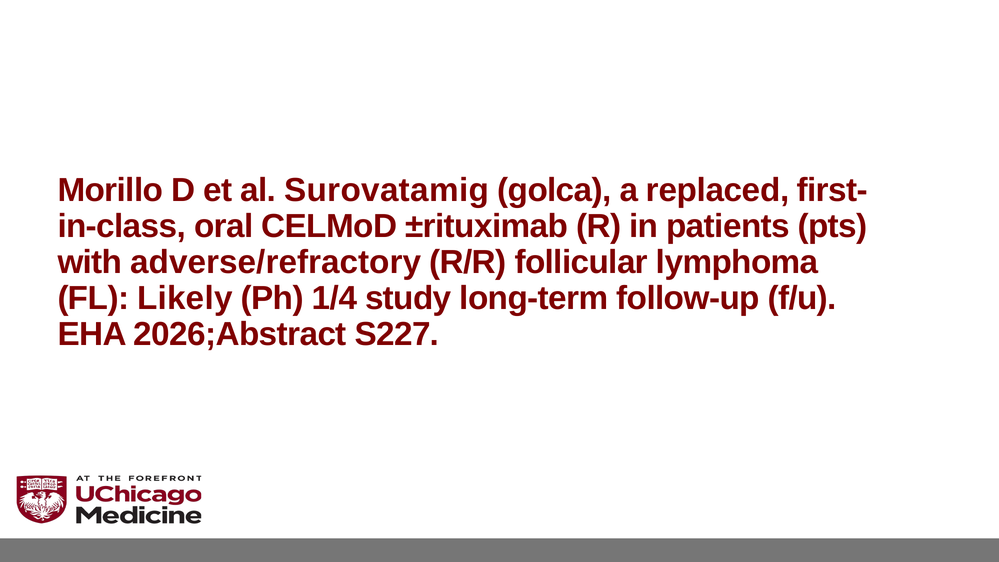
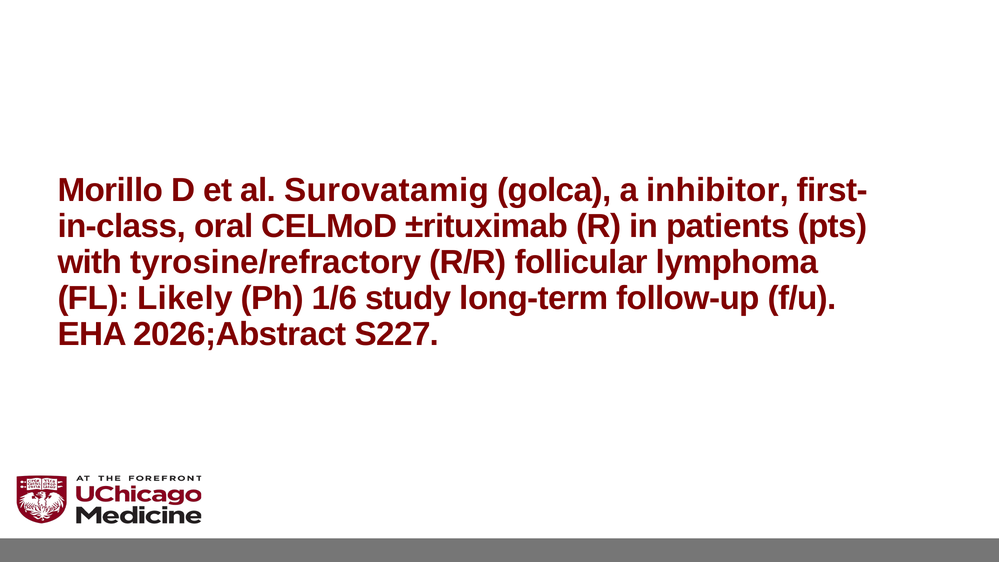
replaced: replaced -> inhibitor
adverse/refractory: adverse/refractory -> tyrosine/refractory
1/4: 1/4 -> 1/6
